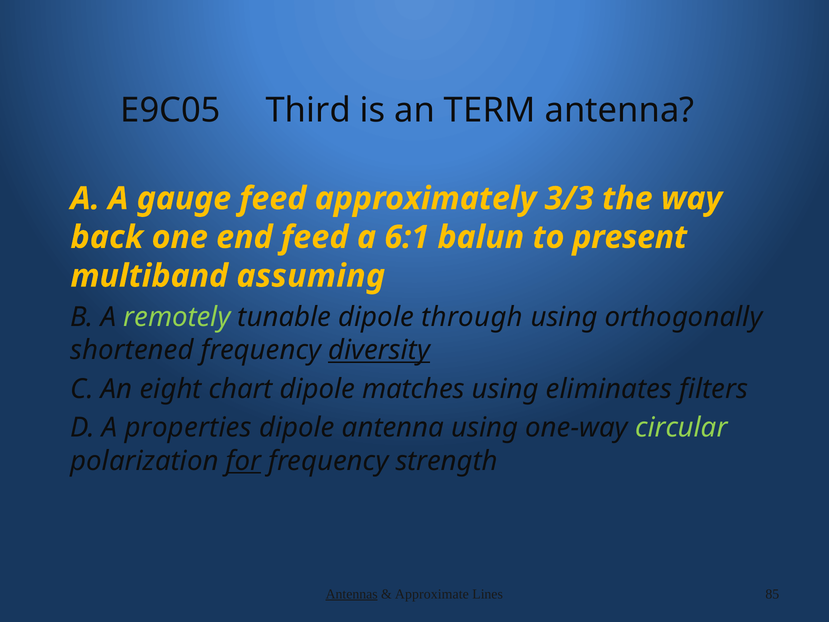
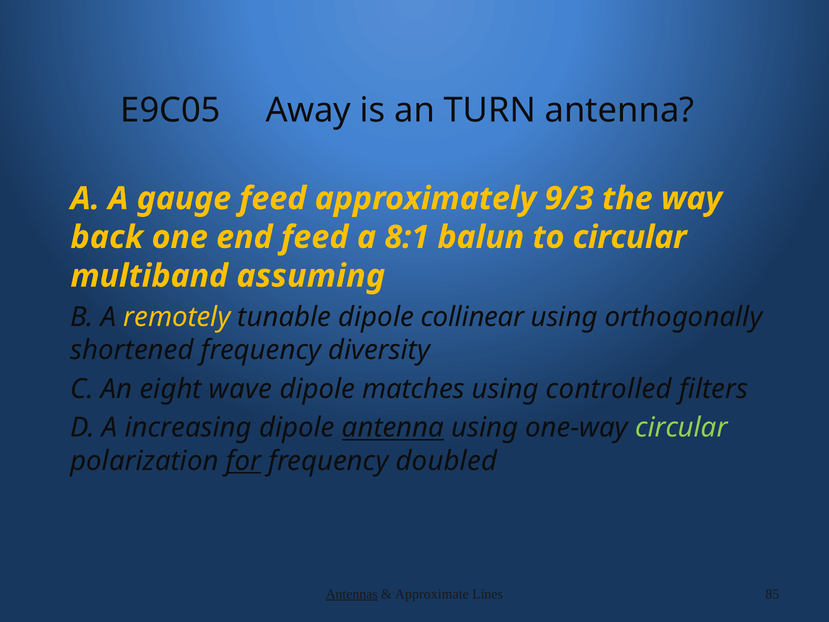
Third: Third -> Away
TERM: TERM -> TURN
3/3: 3/3 -> 9/3
6:1: 6:1 -> 8:1
to present: present -> circular
remotely colour: light green -> yellow
through: through -> collinear
diversity underline: present -> none
chart: chart -> wave
eliminates: eliminates -> controlled
properties: properties -> increasing
antenna at (393, 428) underline: none -> present
strength: strength -> doubled
